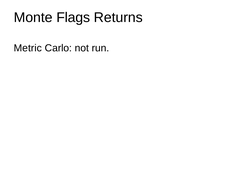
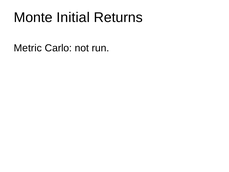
Flags: Flags -> Initial
